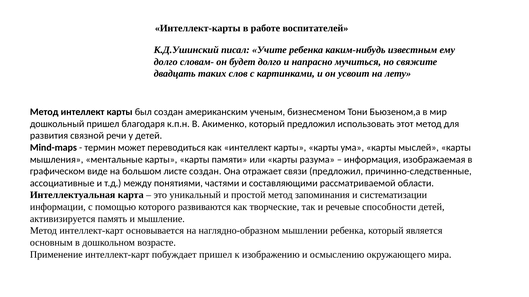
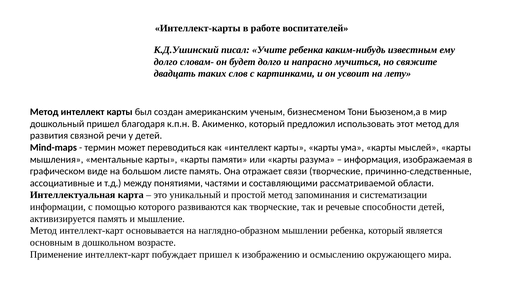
листе создан: создан -> память
связи предложил: предложил -> творческие
